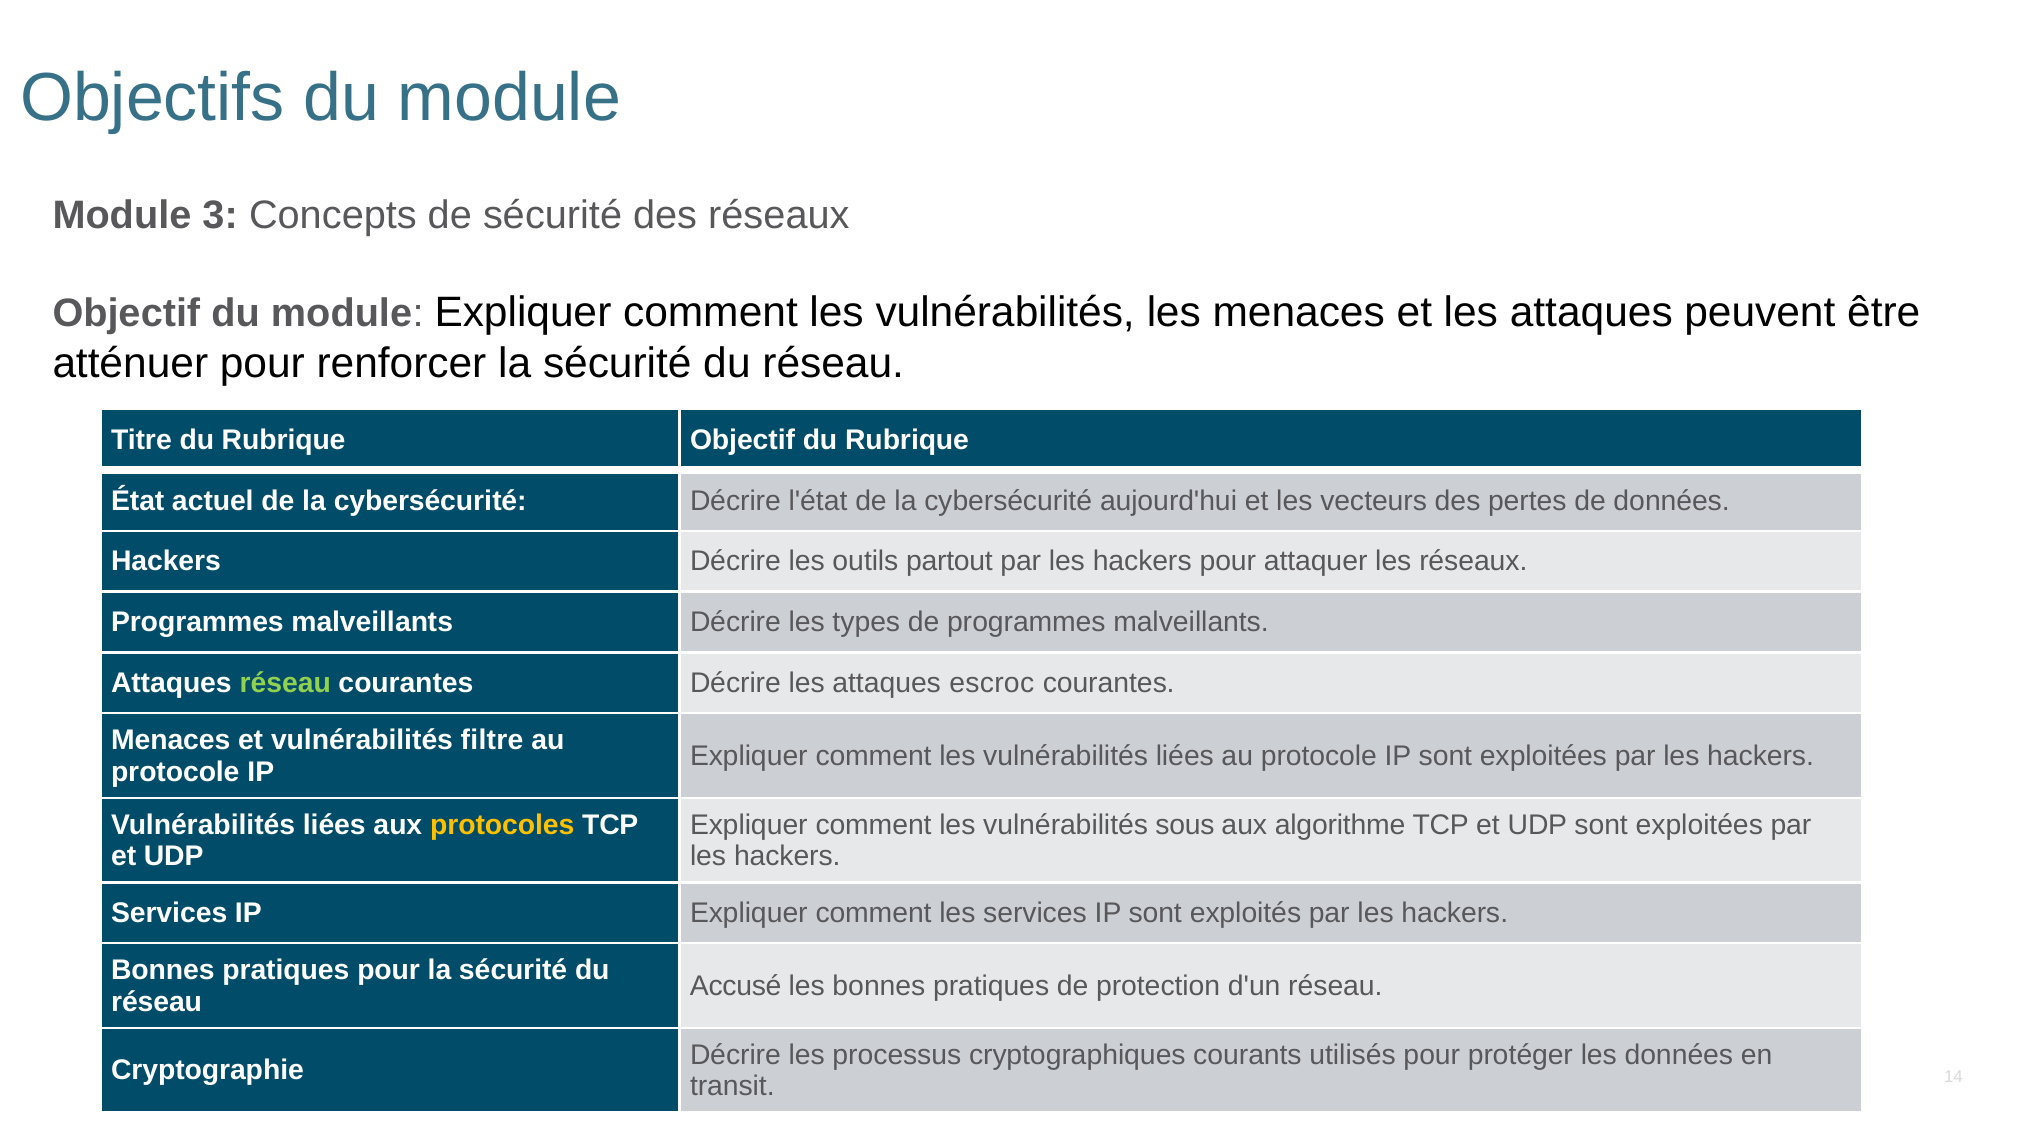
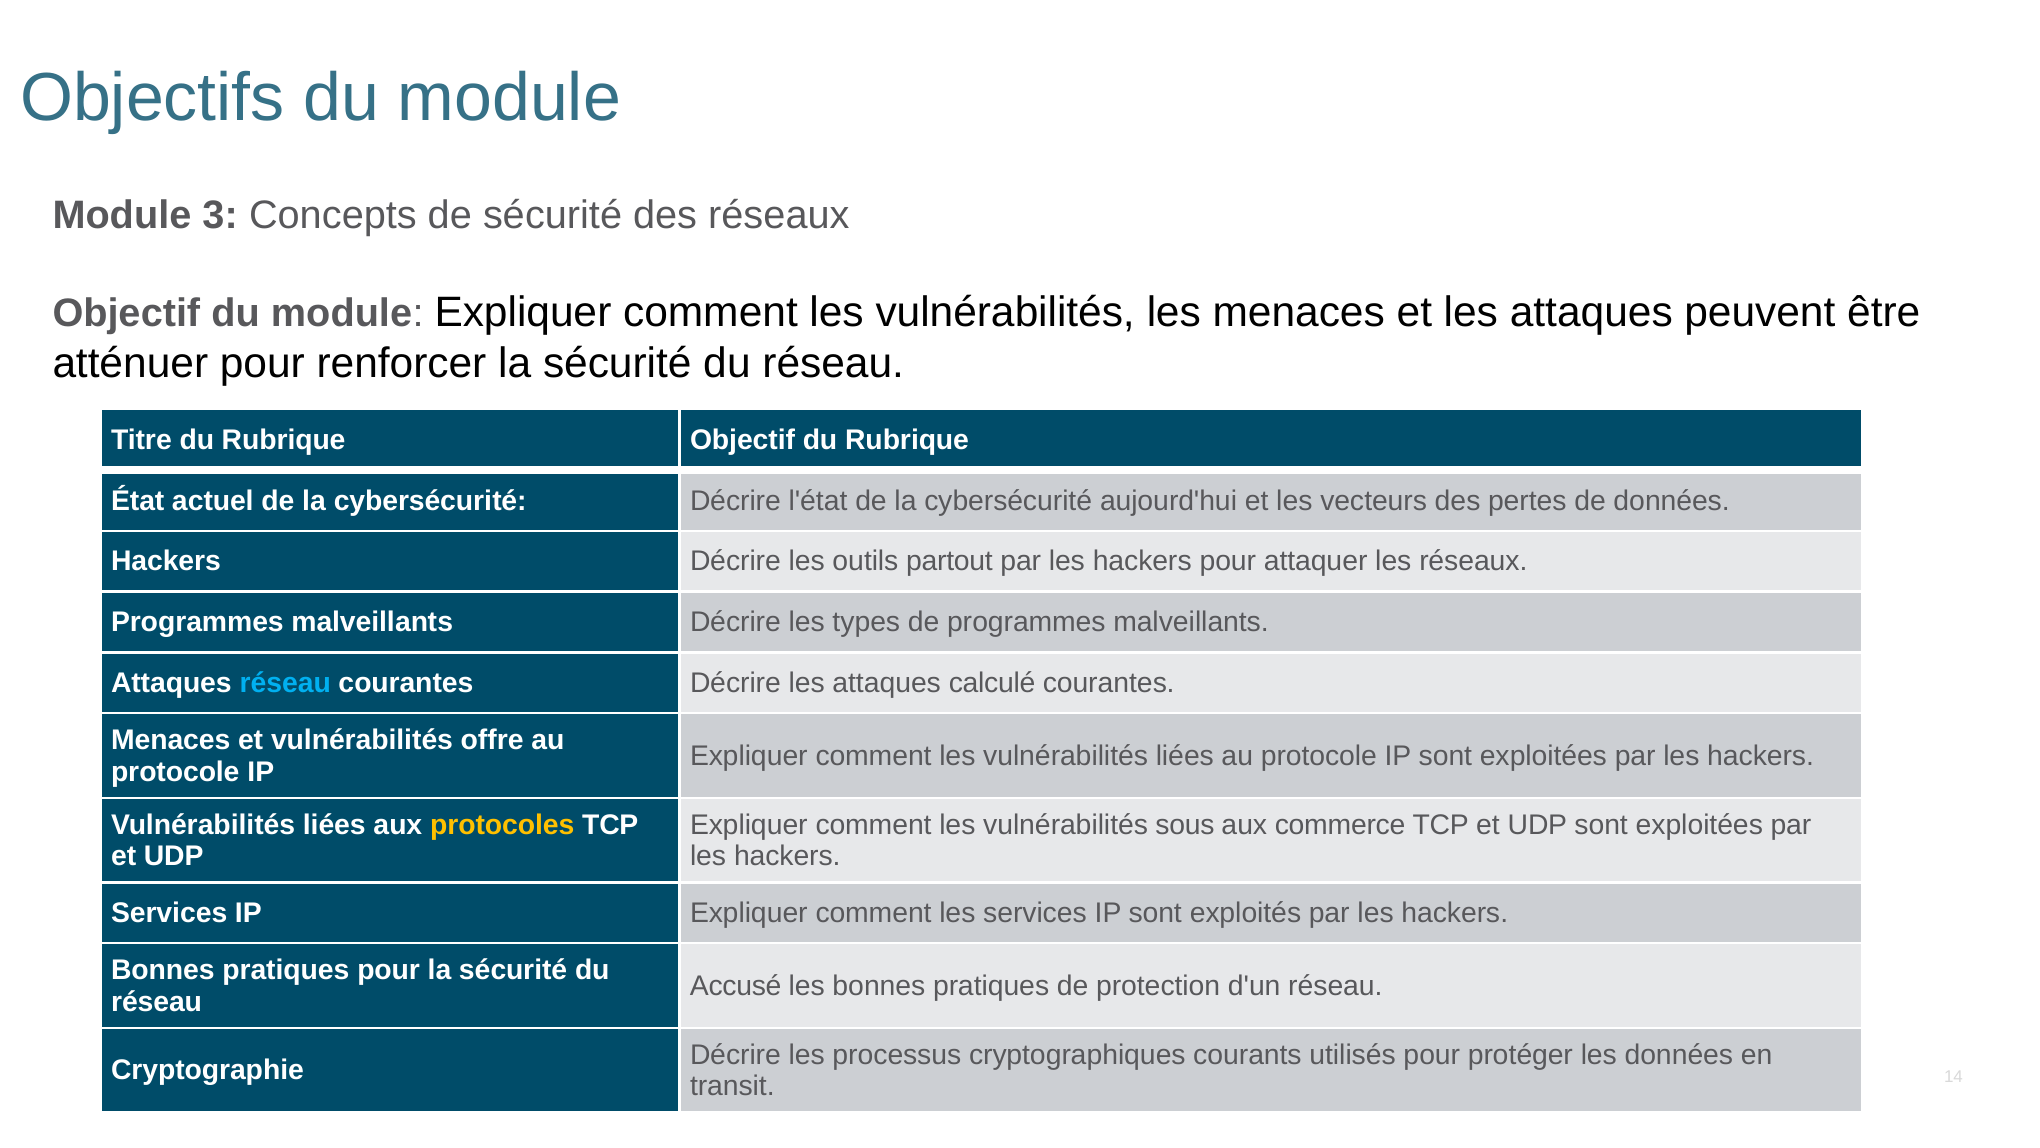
réseau at (285, 683) colour: light green -> light blue
escroc: escroc -> calculé
filtre: filtre -> offre
algorithme: algorithme -> commerce
